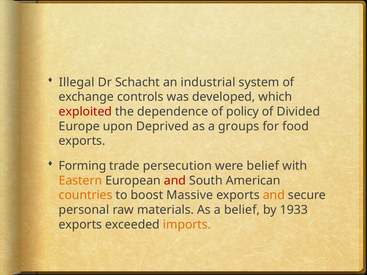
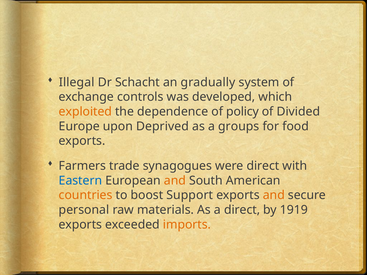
industrial: industrial -> gradually
exploited colour: red -> orange
Forming: Forming -> Farmers
persecution: persecution -> synagogues
were belief: belief -> direct
Eastern colour: orange -> blue
and at (175, 181) colour: red -> orange
Massive: Massive -> Support
a belief: belief -> direct
1933: 1933 -> 1919
